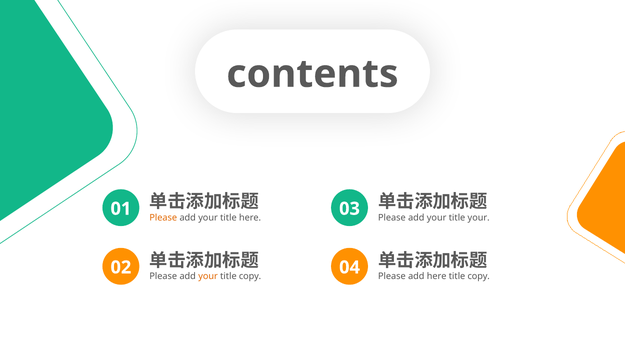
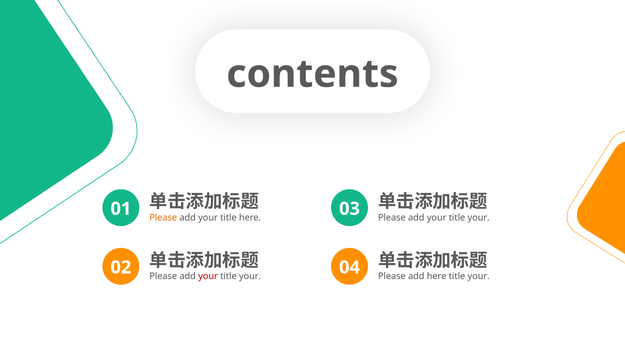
your at (208, 277) colour: orange -> red
copy at (250, 277): copy -> your
copy at (479, 277): copy -> your
